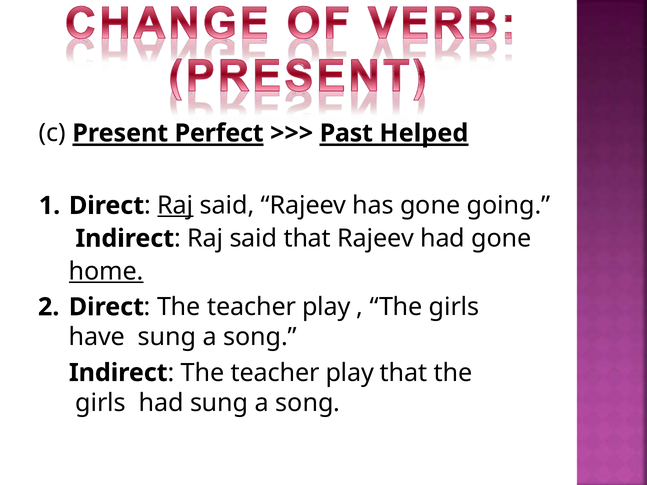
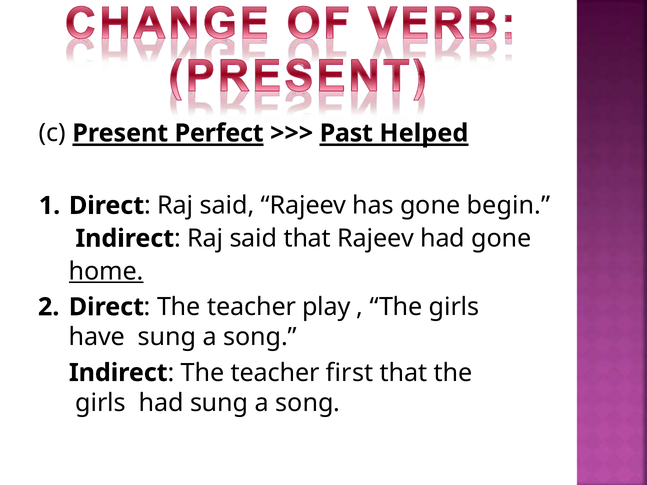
Raj at (175, 206) underline: present -> none
going: going -> begin
play at (350, 373): play -> first
